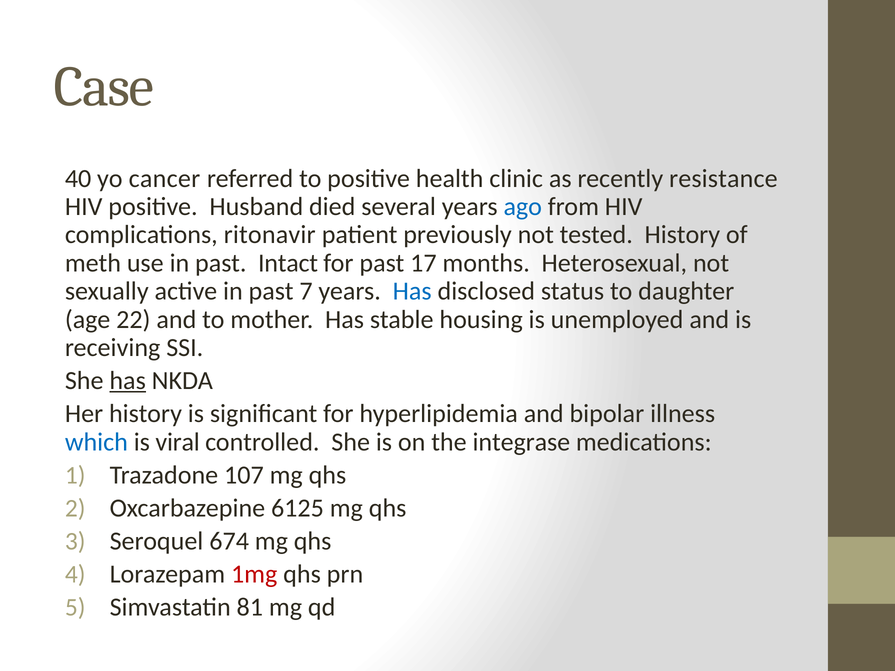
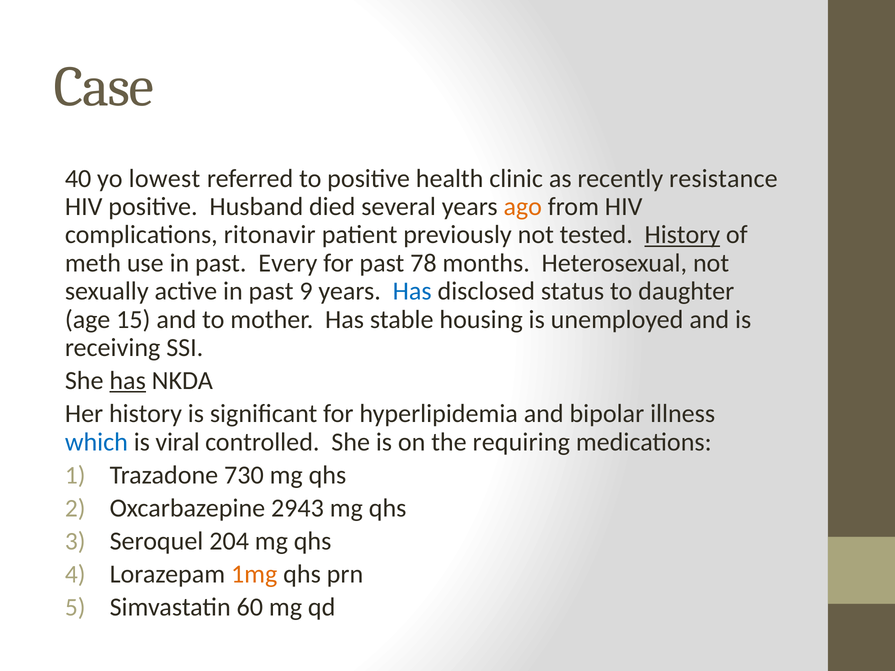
cancer: cancer -> lowest
ago colour: blue -> orange
History at (682, 235) underline: none -> present
Intact: Intact -> Every
17: 17 -> 78
7: 7 -> 9
22: 22 -> 15
integrase: integrase -> requiring
107: 107 -> 730
6125: 6125 -> 2943
674: 674 -> 204
1mg colour: red -> orange
81: 81 -> 60
